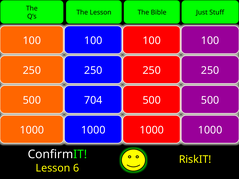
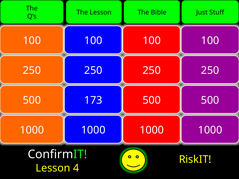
704: 704 -> 173
6: 6 -> 4
